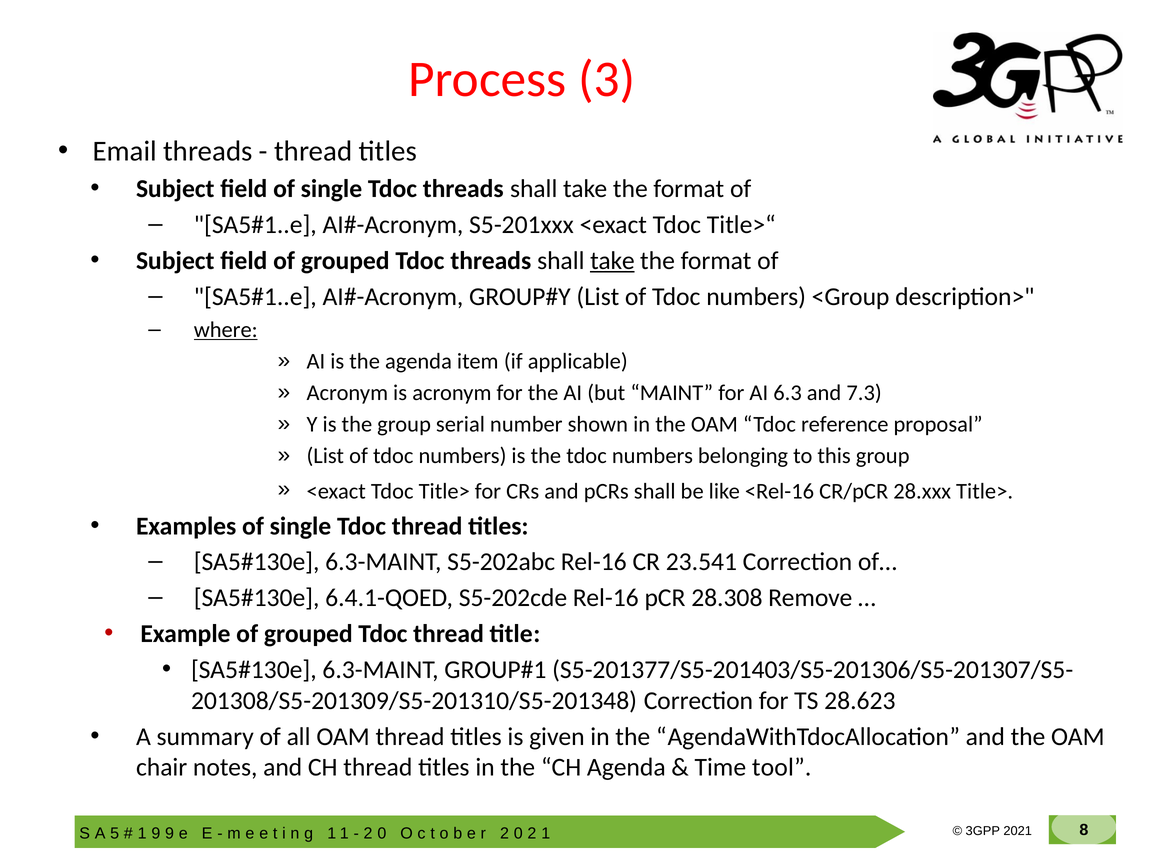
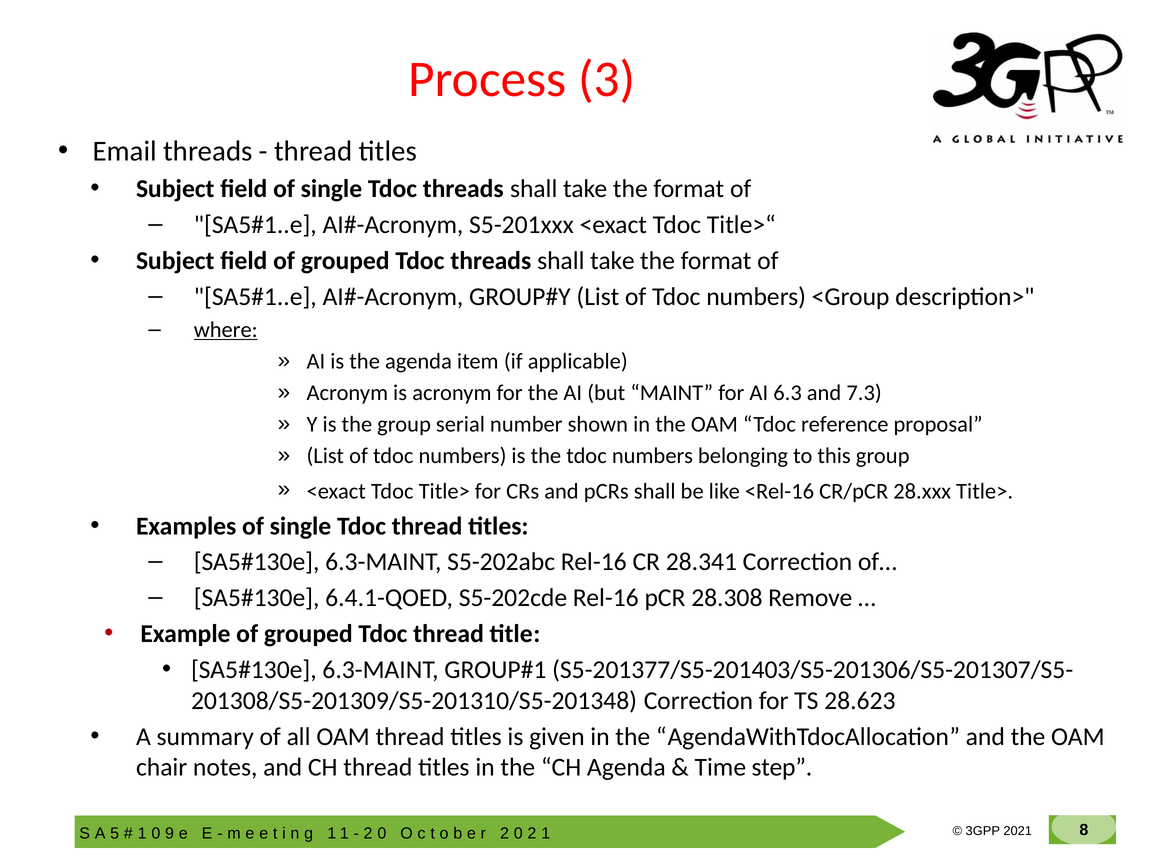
take at (612, 261) underline: present -> none
23.541: 23.541 -> 28.341
tool: tool -> step
1 9: 9 -> 0
